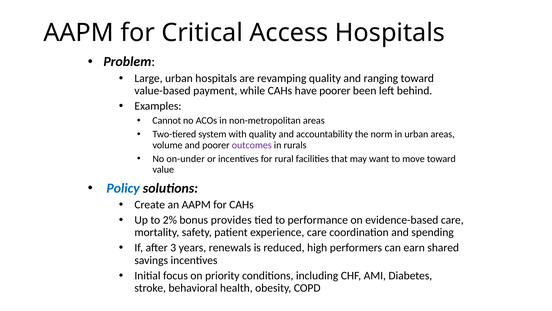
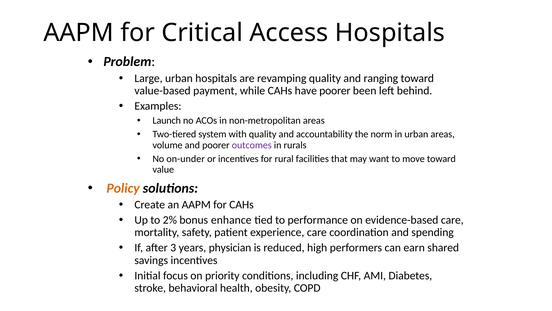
Cannot: Cannot -> Launch
Policy colour: blue -> orange
provides: provides -> enhance
renewals: renewals -> physician
